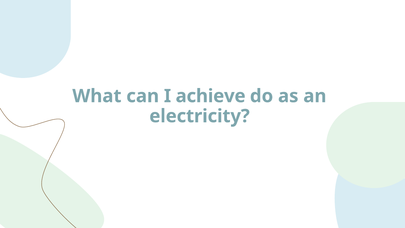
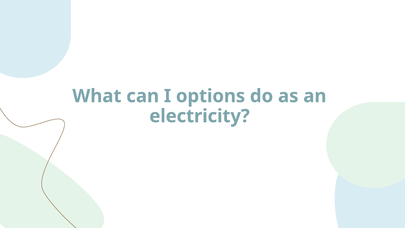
achieve: achieve -> options
